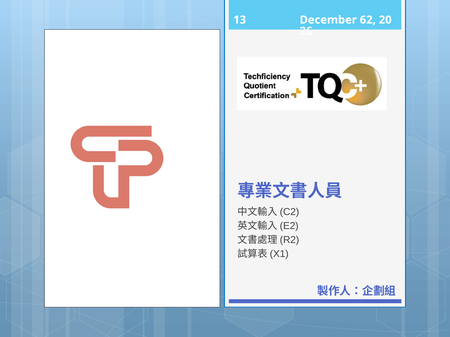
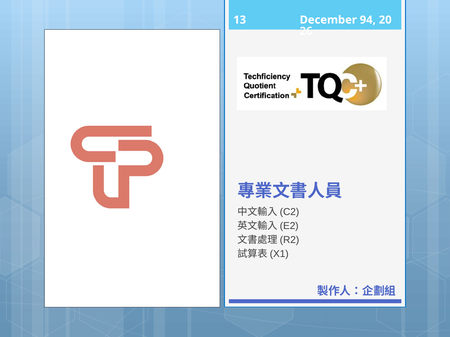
62: 62 -> 94
